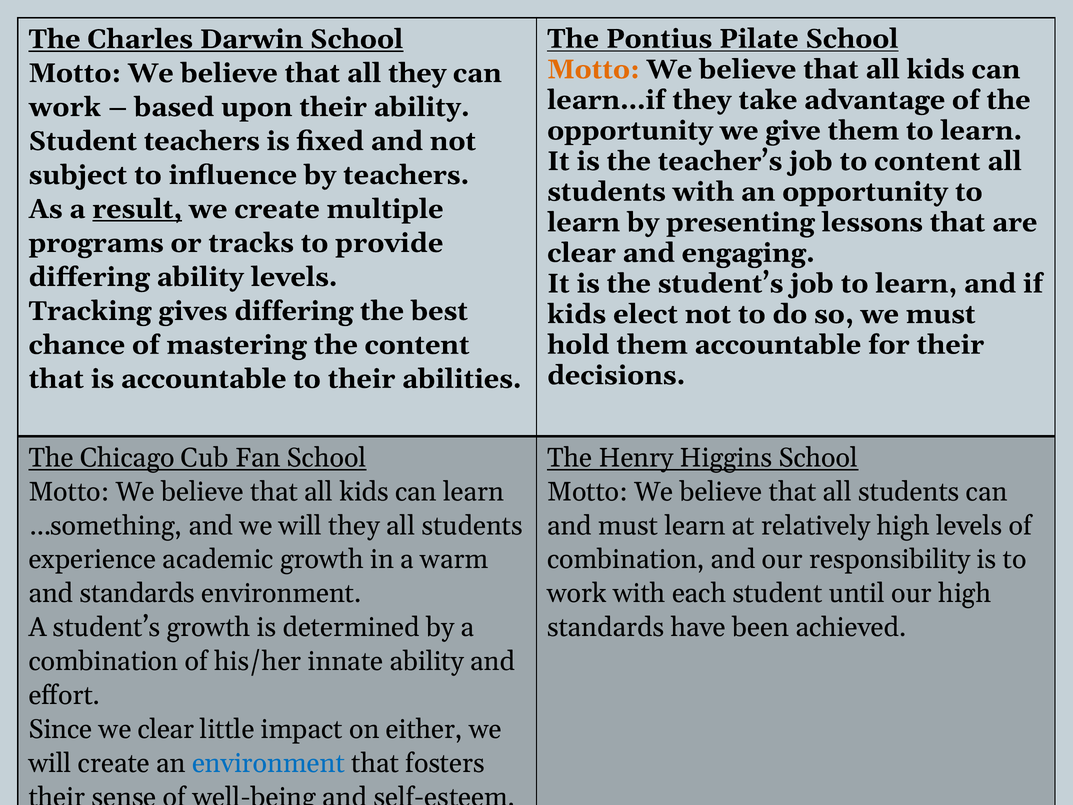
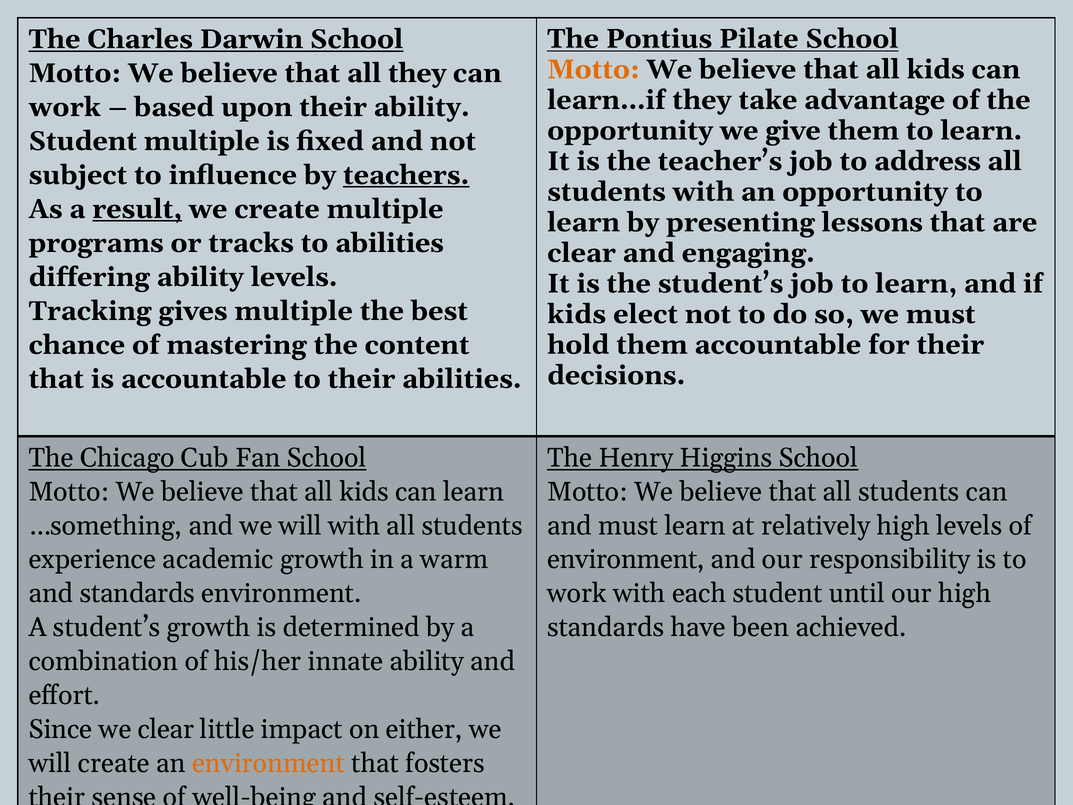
Student teachers: teachers -> multiple
to content: content -> address
teachers at (406, 175) underline: none -> present
to provide: provide -> abilities
gives differing: differing -> multiple
will they: they -> with
combination at (626, 559): combination -> environment
environment at (268, 763) colour: blue -> orange
